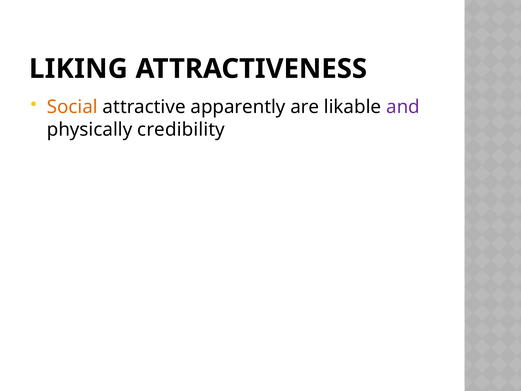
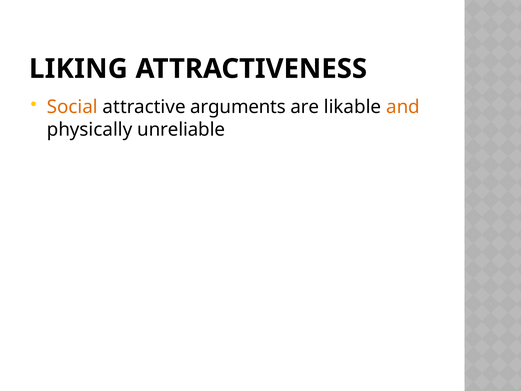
apparently: apparently -> arguments
and colour: purple -> orange
credibility: credibility -> unreliable
